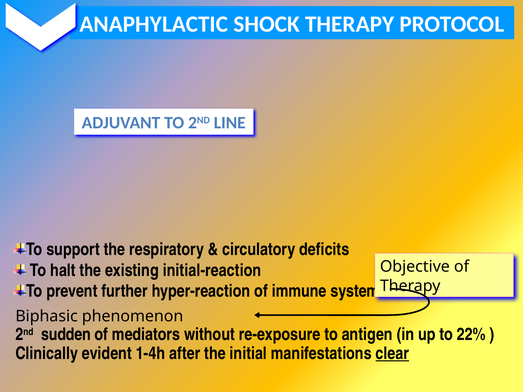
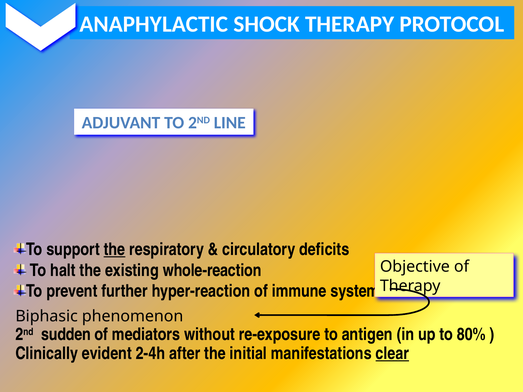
the at (114, 250) underline: none -> present
initial-reaction: initial-reaction -> whole-reaction
22%: 22% -> 80%
1-4h: 1-4h -> 2-4h
